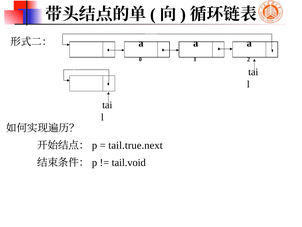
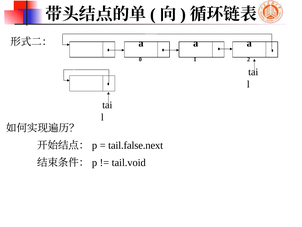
tail.true.next: tail.true.next -> tail.false.next
